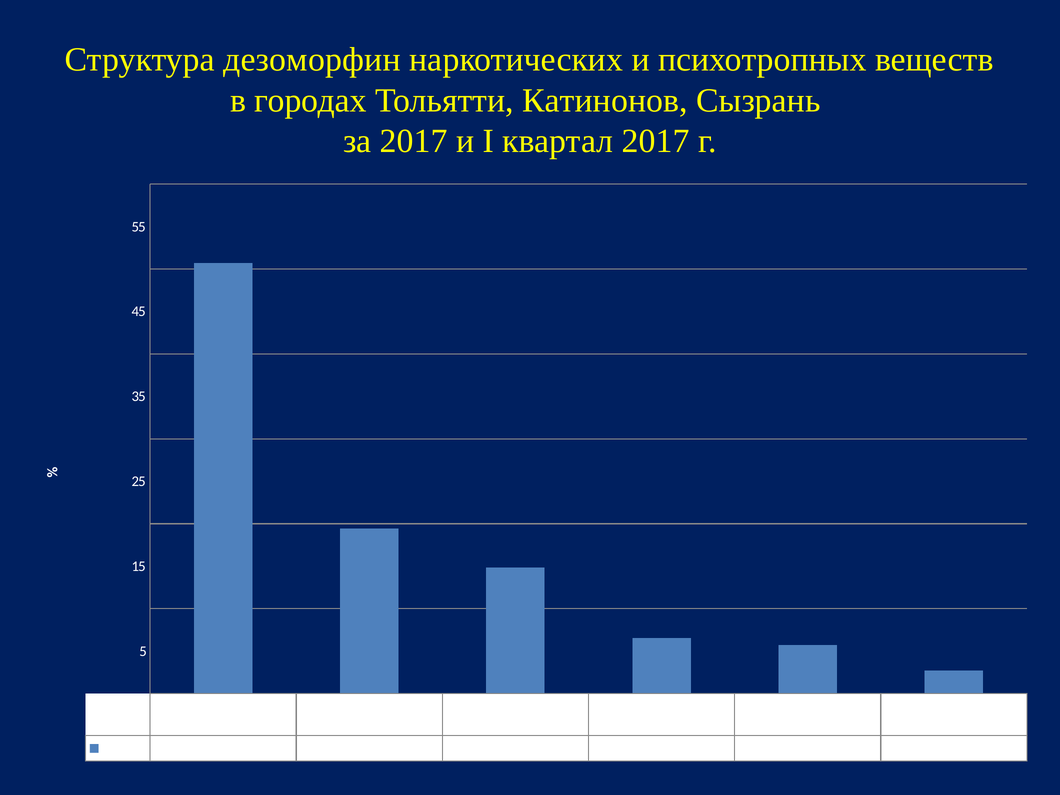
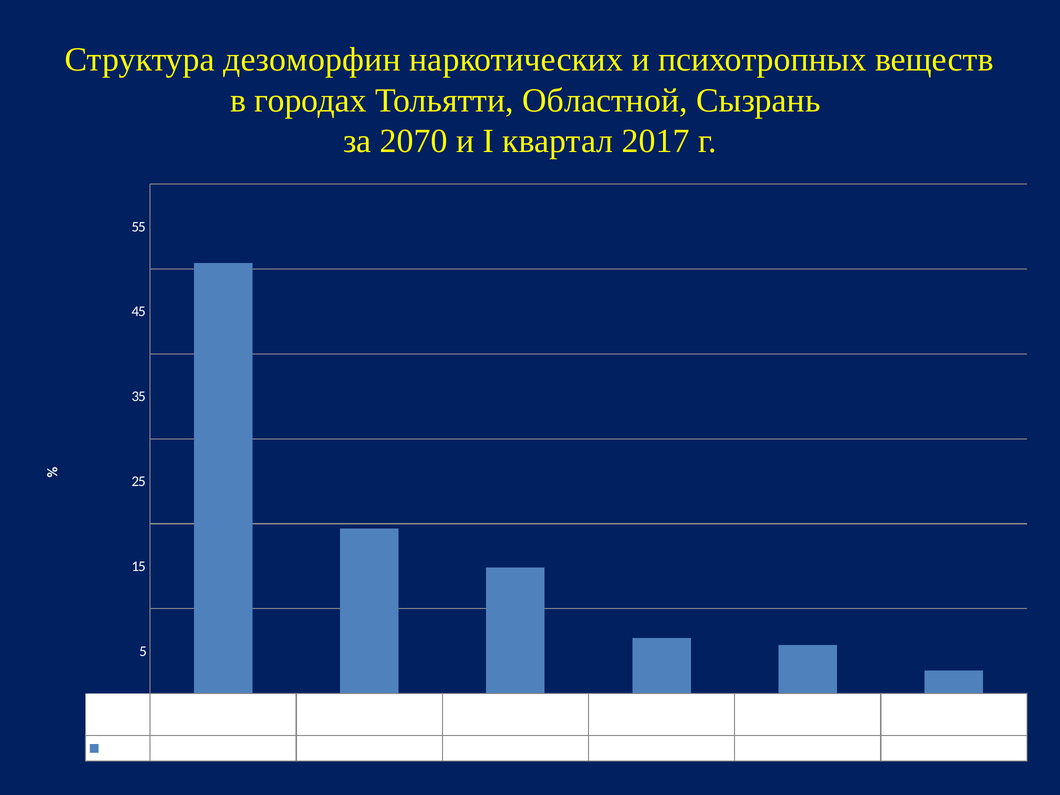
Катинонов: Катинонов -> Областной
за 2017: 2017 -> 2070
